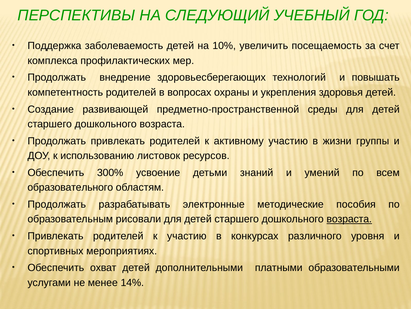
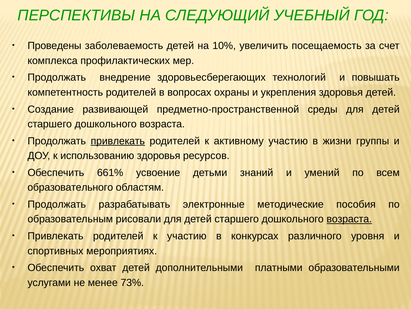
Поддержка: Поддержка -> Проведены
привлекать at (118, 141) underline: none -> present
использованию листовок: листовок -> здоровья
300%: 300% -> 661%
14%: 14% -> 73%
